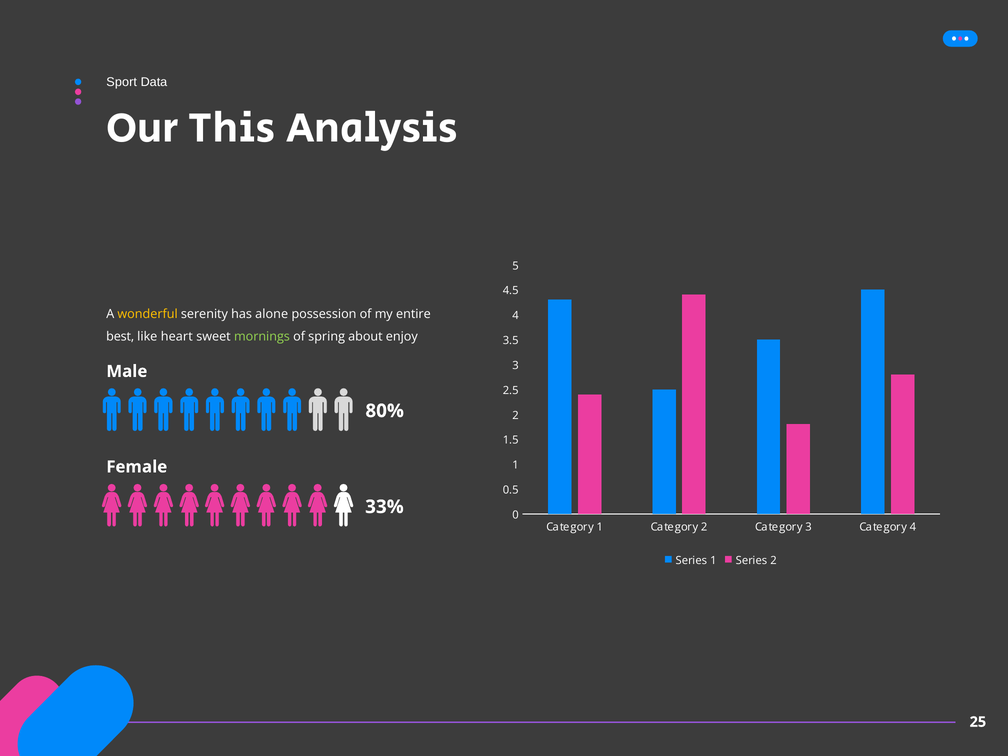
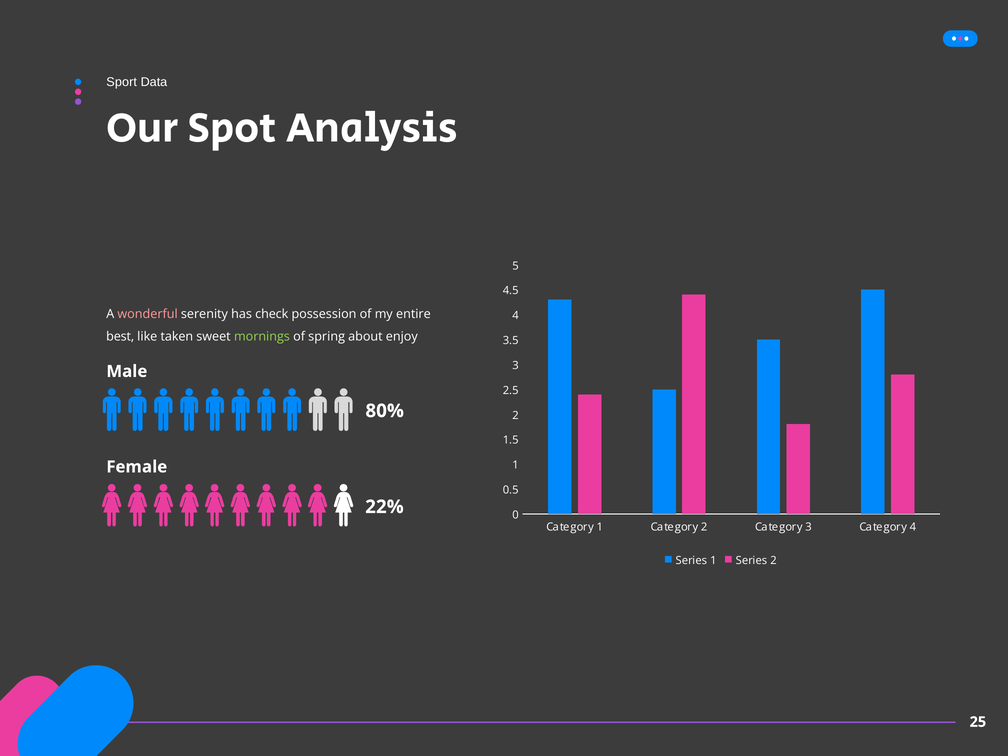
This: This -> Spot
wonderful colour: yellow -> pink
alone: alone -> check
heart: heart -> taken
33%: 33% -> 22%
